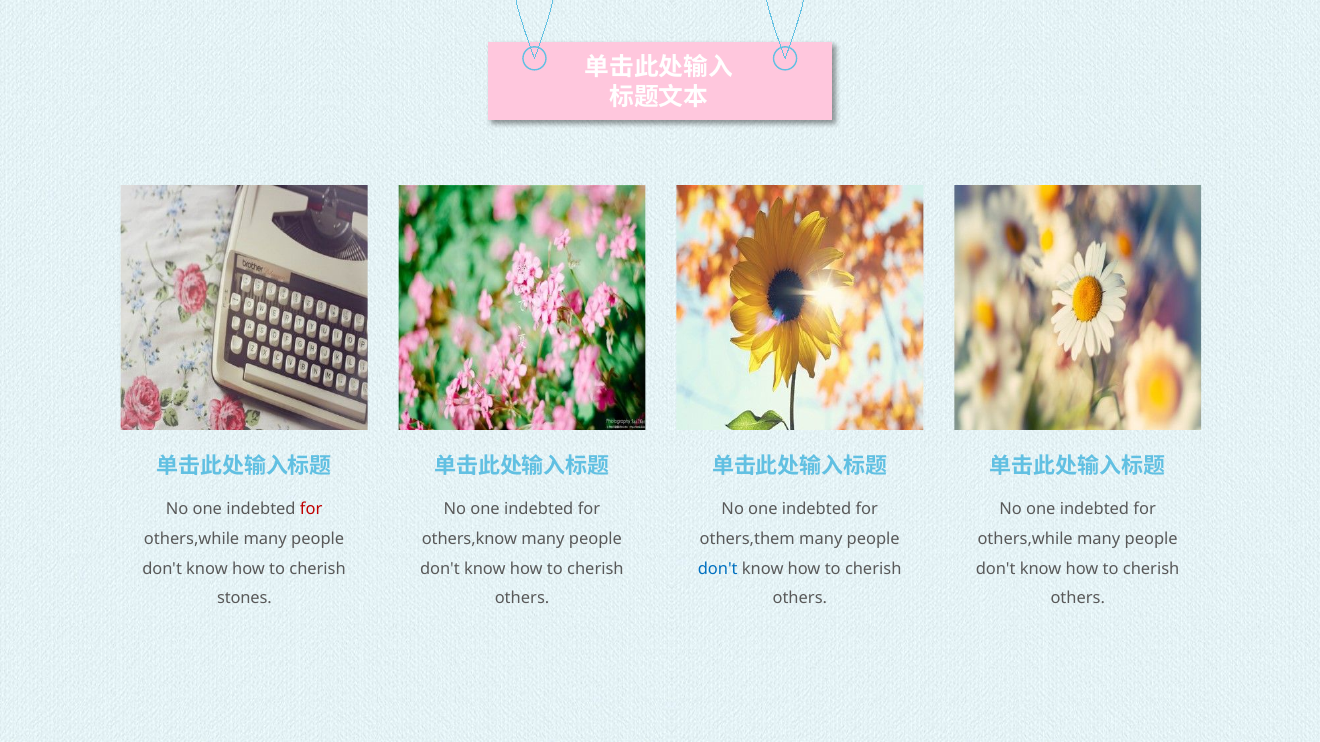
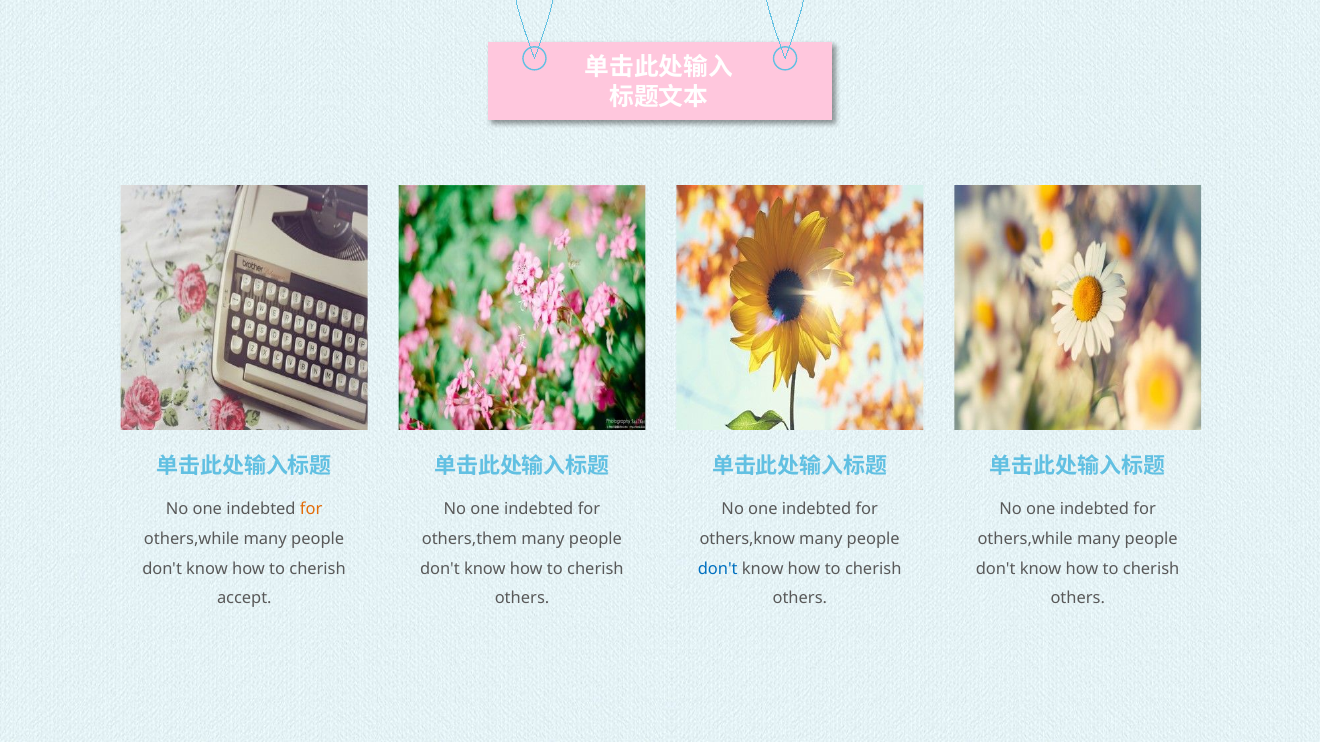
for at (311, 510) colour: red -> orange
others,know: others,know -> others,them
others,them: others,them -> others,know
stones: stones -> accept
